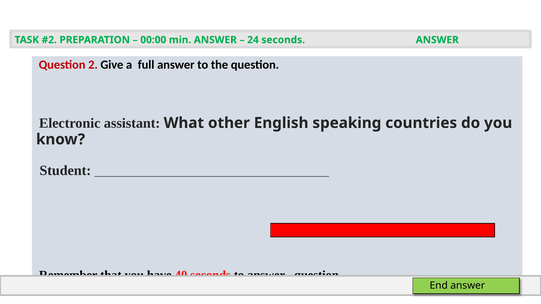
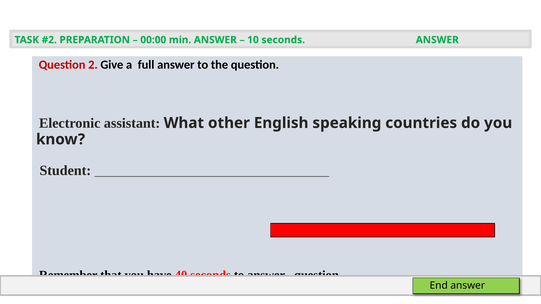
24: 24 -> 10
